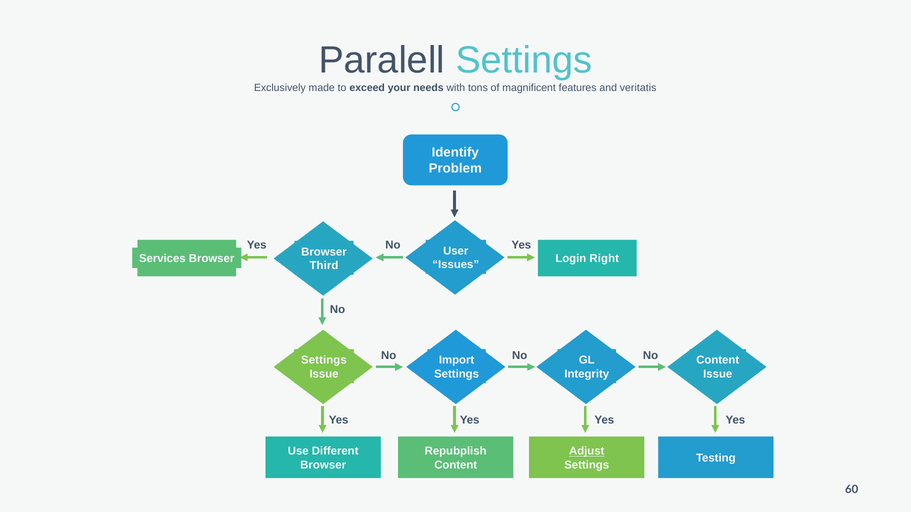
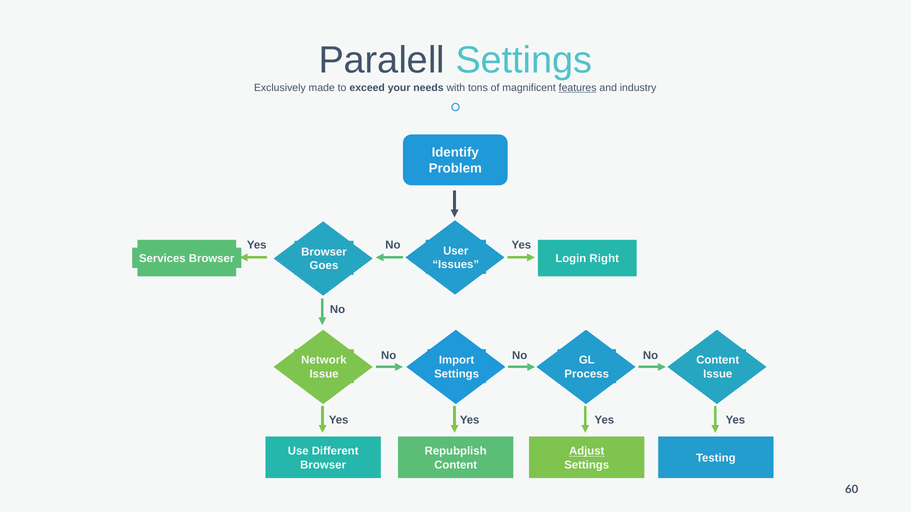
features underline: none -> present
veritatis: veritatis -> industry
Third: Third -> Goes
Settings at (324, 361): Settings -> Network
Integrity: Integrity -> Process
